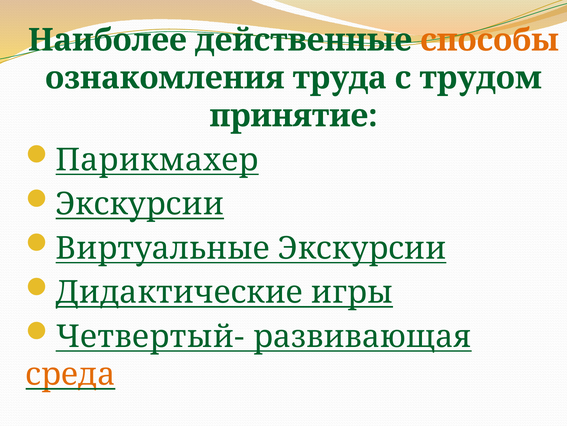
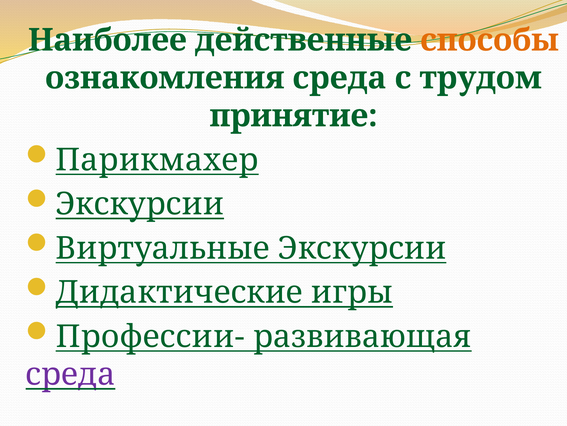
ознакомления труда: труда -> среда
Четвертый-: Четвертый- -> Профессии-
среда at (70, 374) colour: orange -> purple
